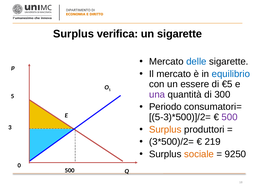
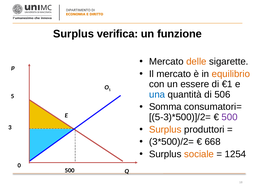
un sigarette: sigarette -> funzione
delle colour: blue -> orange
equilibrio colour: blue -> orange
€5: €5 -> €1
una colour: purple -> blue
300: 300 -> 506
Periodo: Periodo -> Somma
219: 219 -> 668
9250: 9250 -> 1254
